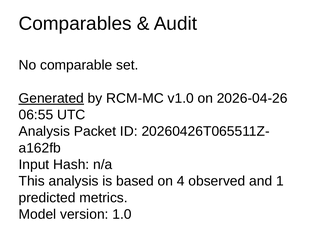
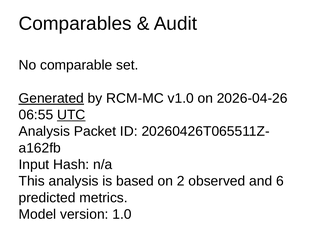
UTC underline: none -> present
4: 4 -> 2
1: 1 -> 6
